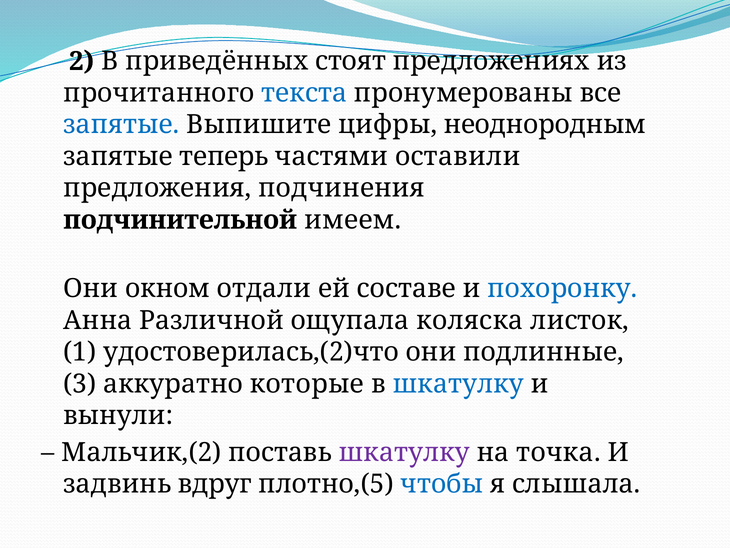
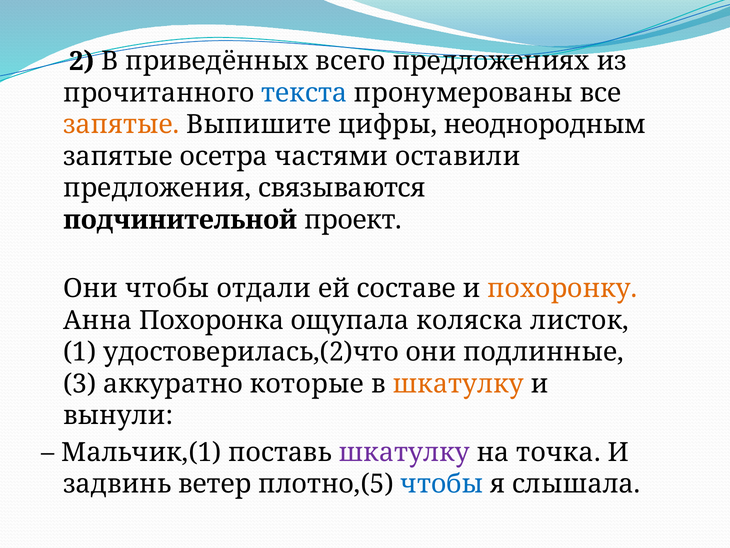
стоят: стоят -> всего
запятые at (121, 125) colour: blue -> orange
теперь: теперь -> осетра
подчинения: подчинения -> связываются
имеем: имеем -> проект
Они окном: окном -> чтобы
похоронку colour: blue -> orange
Различной: Различной -> Похоронка
шкатулку at (458, 383) colour: blue -> orange
Мальчик,(2: Мальчик,(2 -> Мальчик,(1
вдруг: вдруг -> ветер
